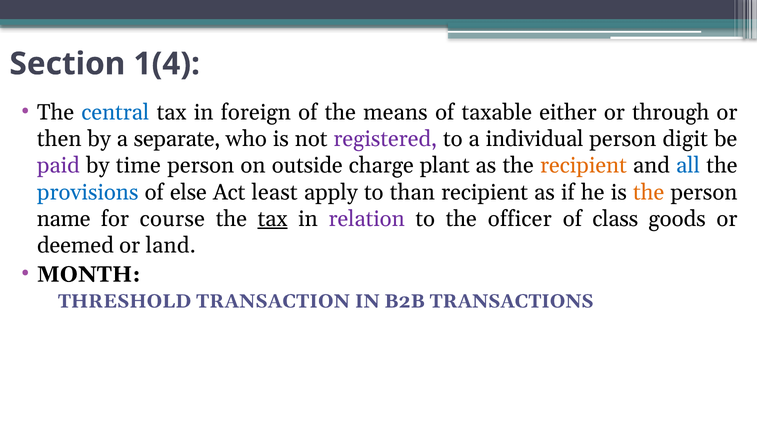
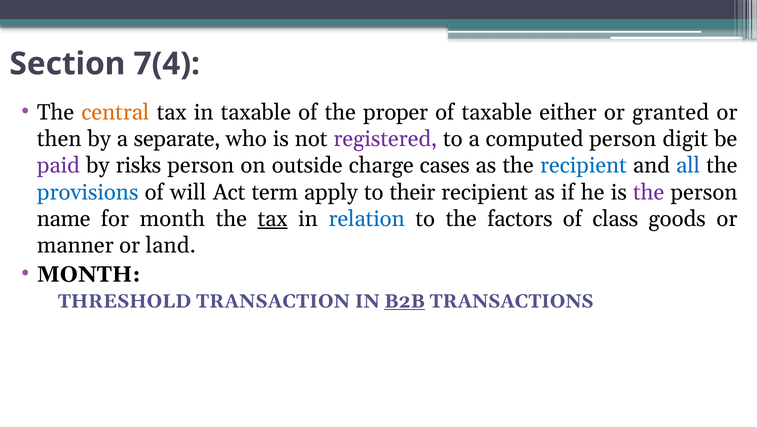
1(4: 1(4 -> 7(4
central colour: blue -> orange
in foreign: foreign -> taxable
means: means -> proper
through: through -> granted
individual: individual -> computed
time: time -> risks
plant: plant -> cases
recipient at (583, 166) colour: orange -> blue
else: else -> will
least: least -> term
than: than -> their
the at (649, 192) colour: orange -> purple
for course: course -> month
relation colour: purple -> blue
officer: officer -> factors
deemed: deemed -> manner
B2B underline: none -> present
